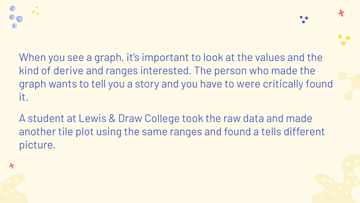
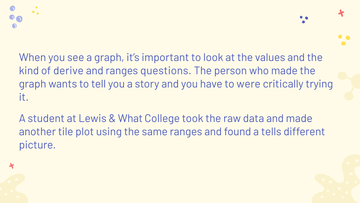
interested: interested -> questions
critically found: found -> trying
Draw: Draw -> What
